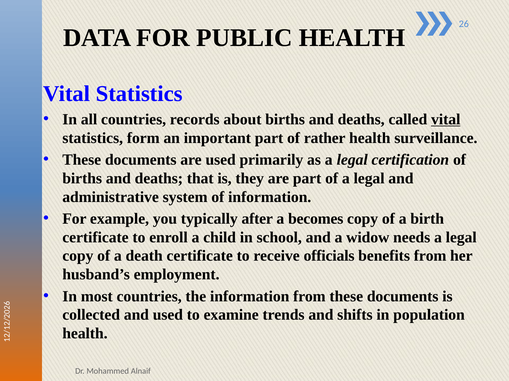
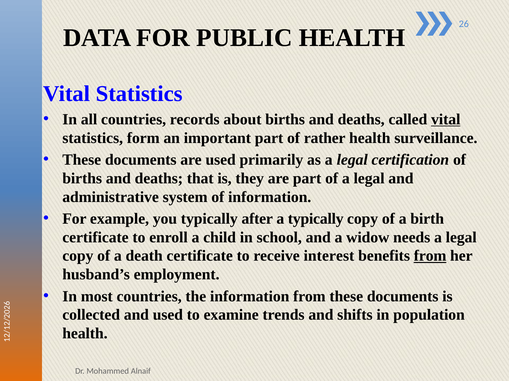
a becomes: becomes -> typically
officials: officials -> interest
from at (430, 256) underline: none -> present
